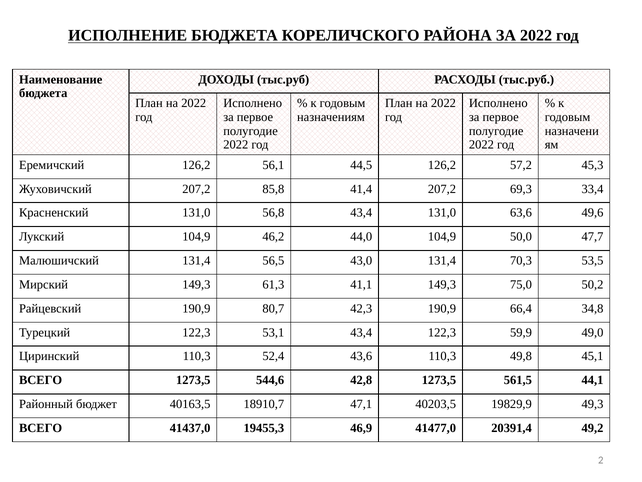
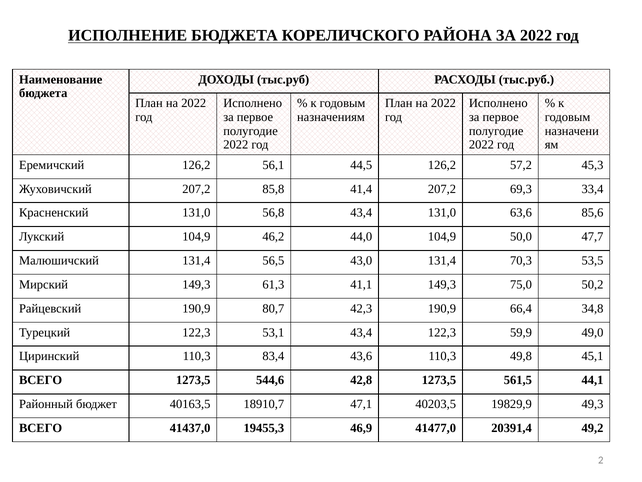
49,6: 49,6 -> 85,6
52,4: 52,4 -> 83,4
